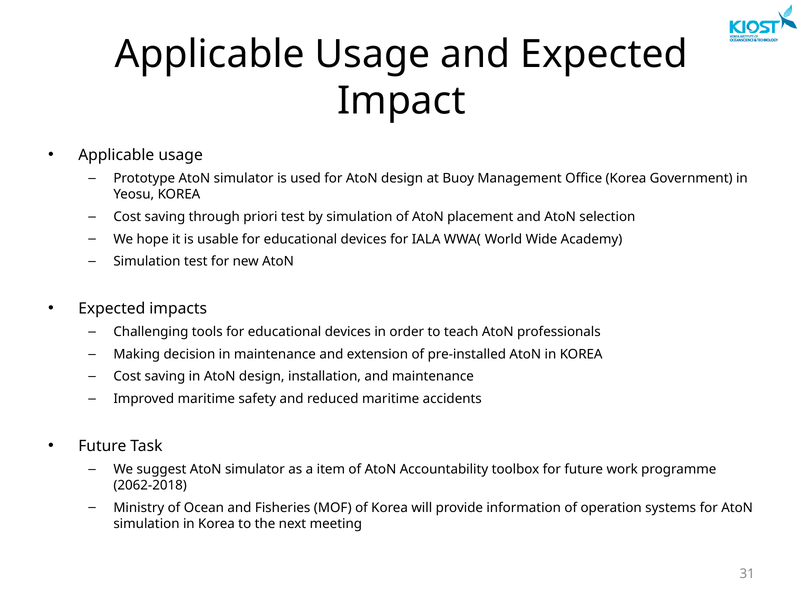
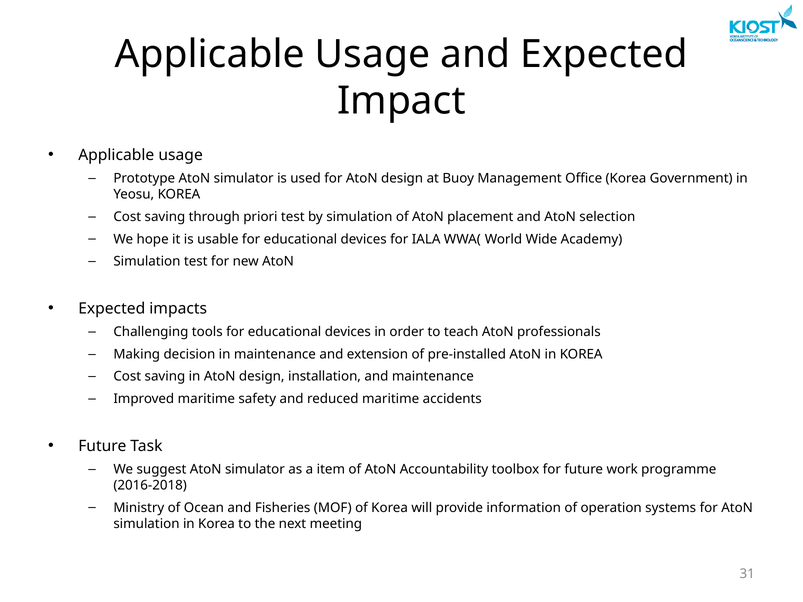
2062-2018: 2062-2018 -> 2016-2018
